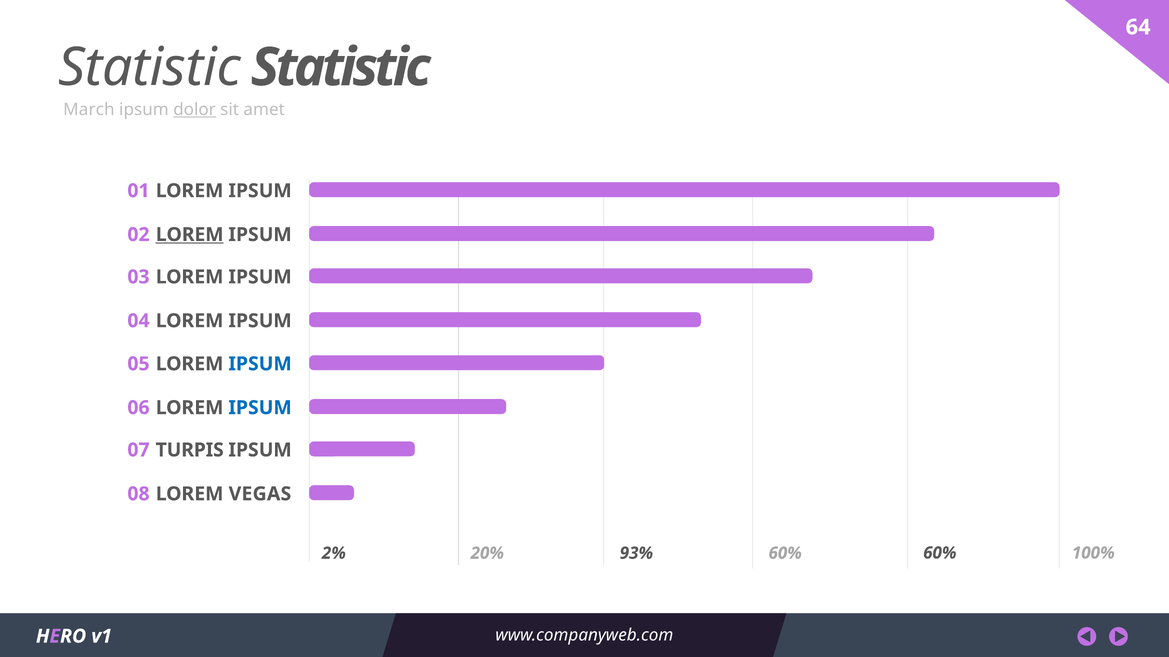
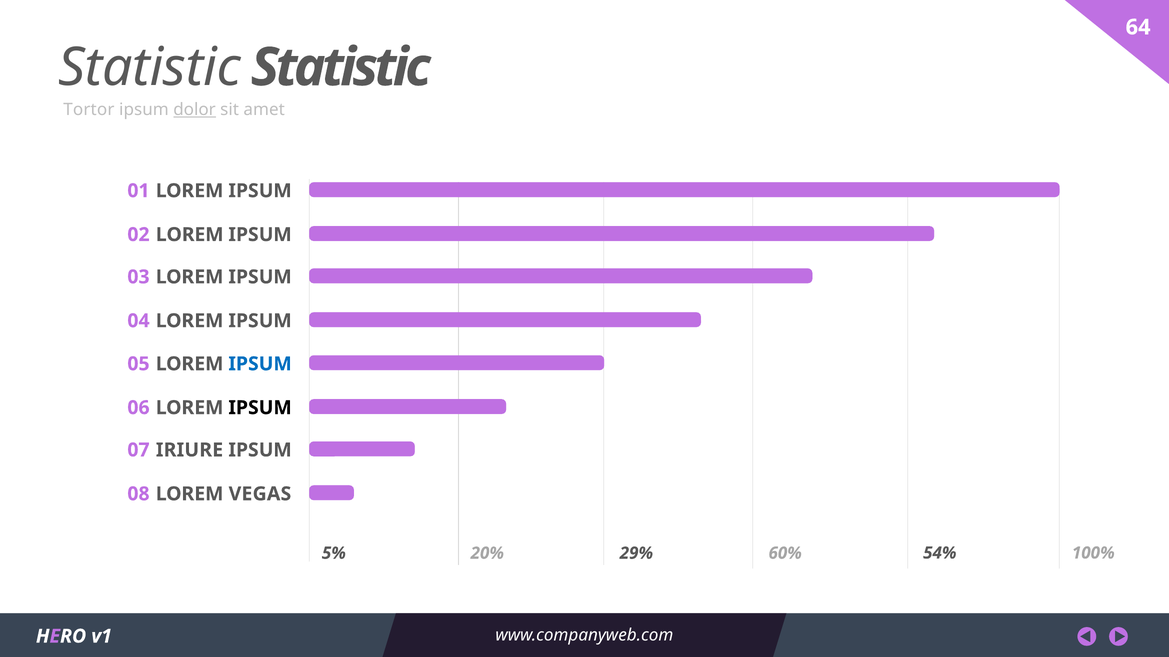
March: March -> Tortor
LOREM at (190, 235) underline: present -> none
IPSUM at (260, 408) colour: blue -> black
TURPIS: TURPIS -> IRIURE
2%: 2% -> 5%
93%: 93% -> 29%
60% 60%: 60% -> 54%
